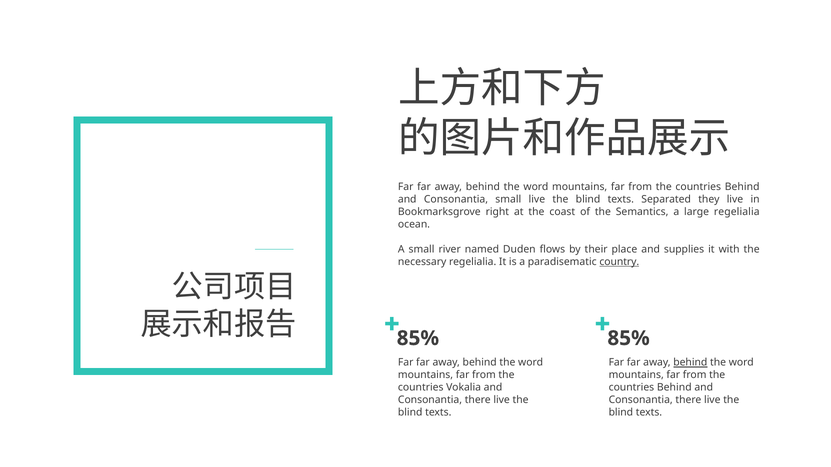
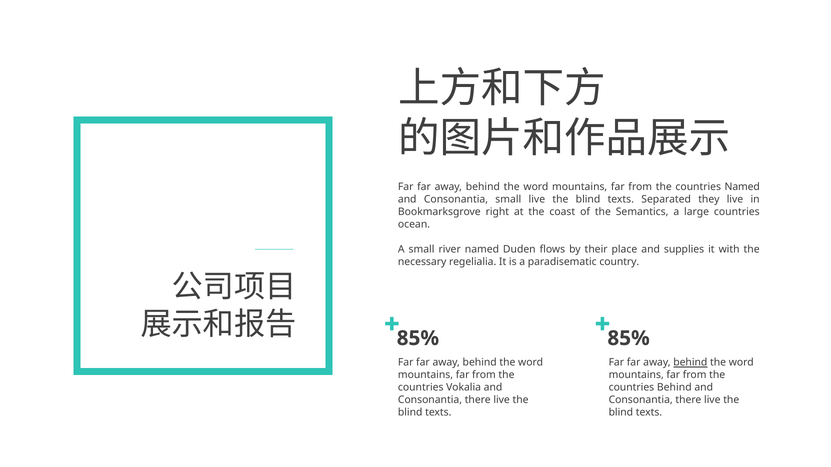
Behind at (742, 187): Behind -> Named
large regelialia: regelialia -> countries
country underline: present -> none
